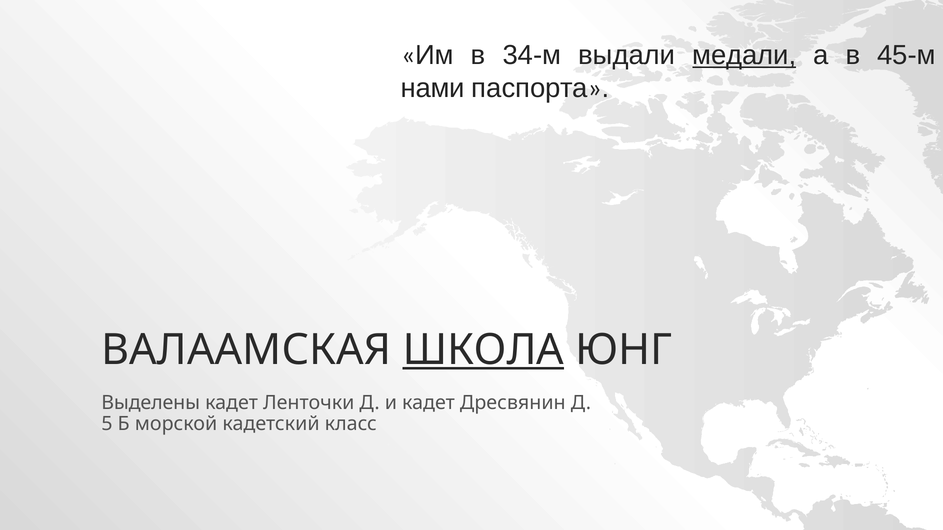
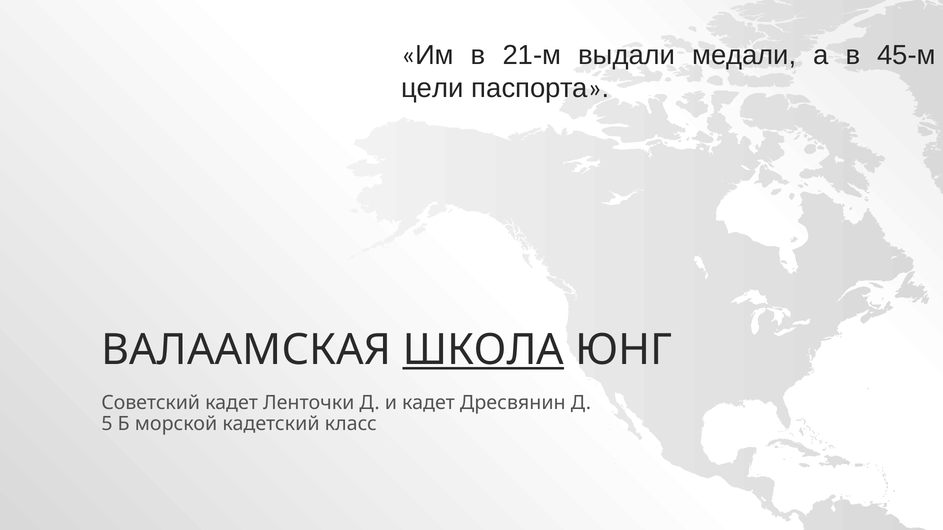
34-м: 34-м -> 21-м
медали underline: present -> none
нами: нами -> цели
Выделены: Выделены -> Советский
